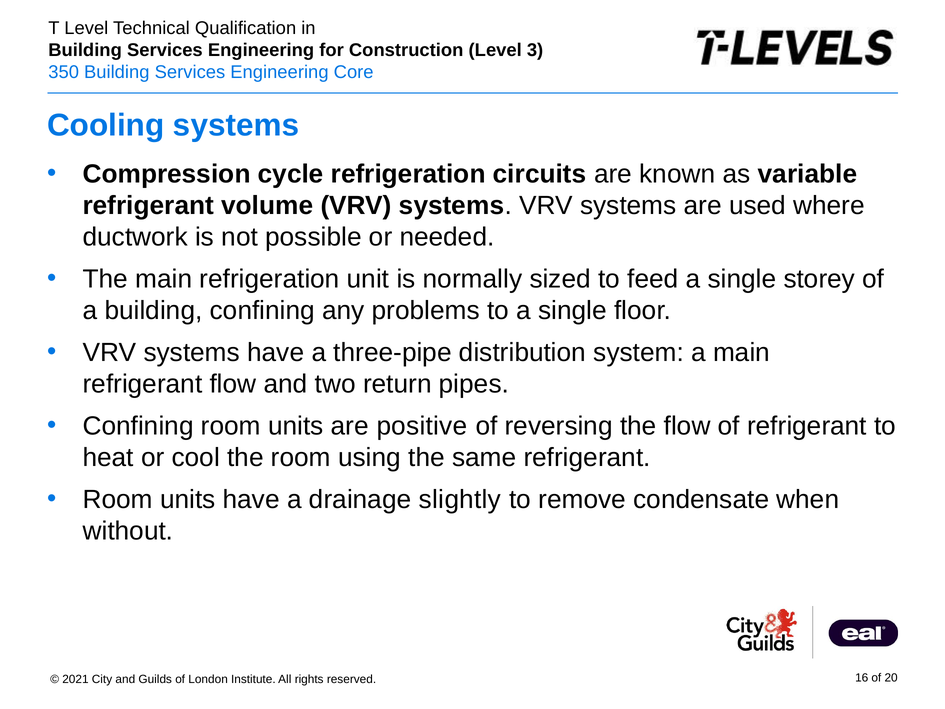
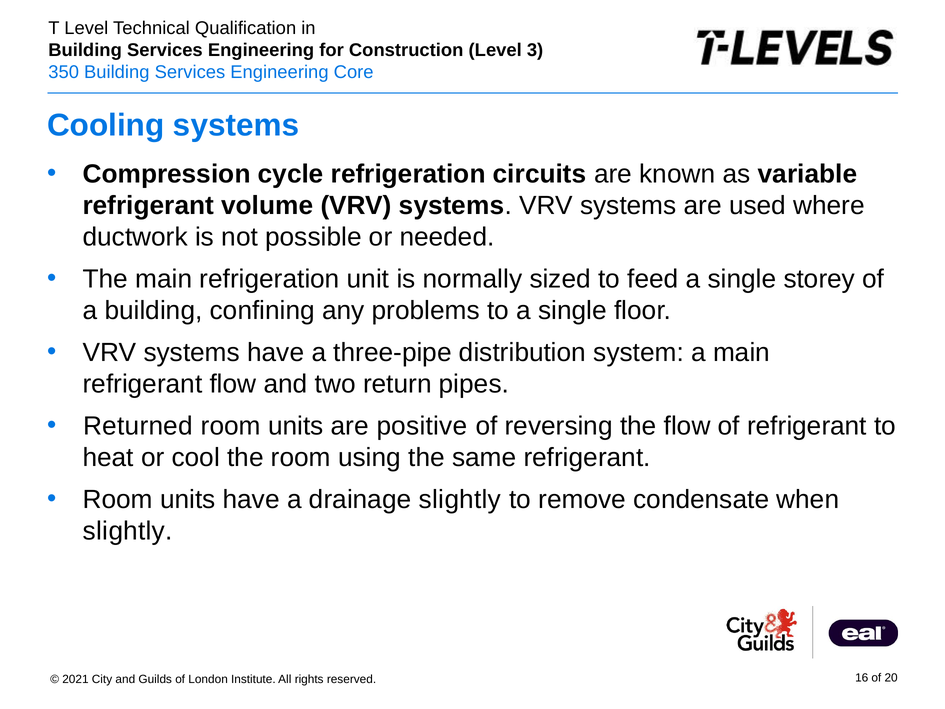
Confining at (138, 426): Confining -> Returned
without at (128, 531): without -> slightly
